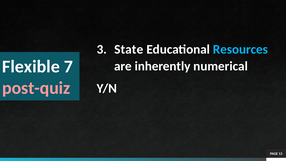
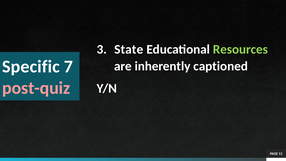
Resources colour: light blue -> light green
Flexible: Flexible -> Specific
numerical: numerical -> captioned
